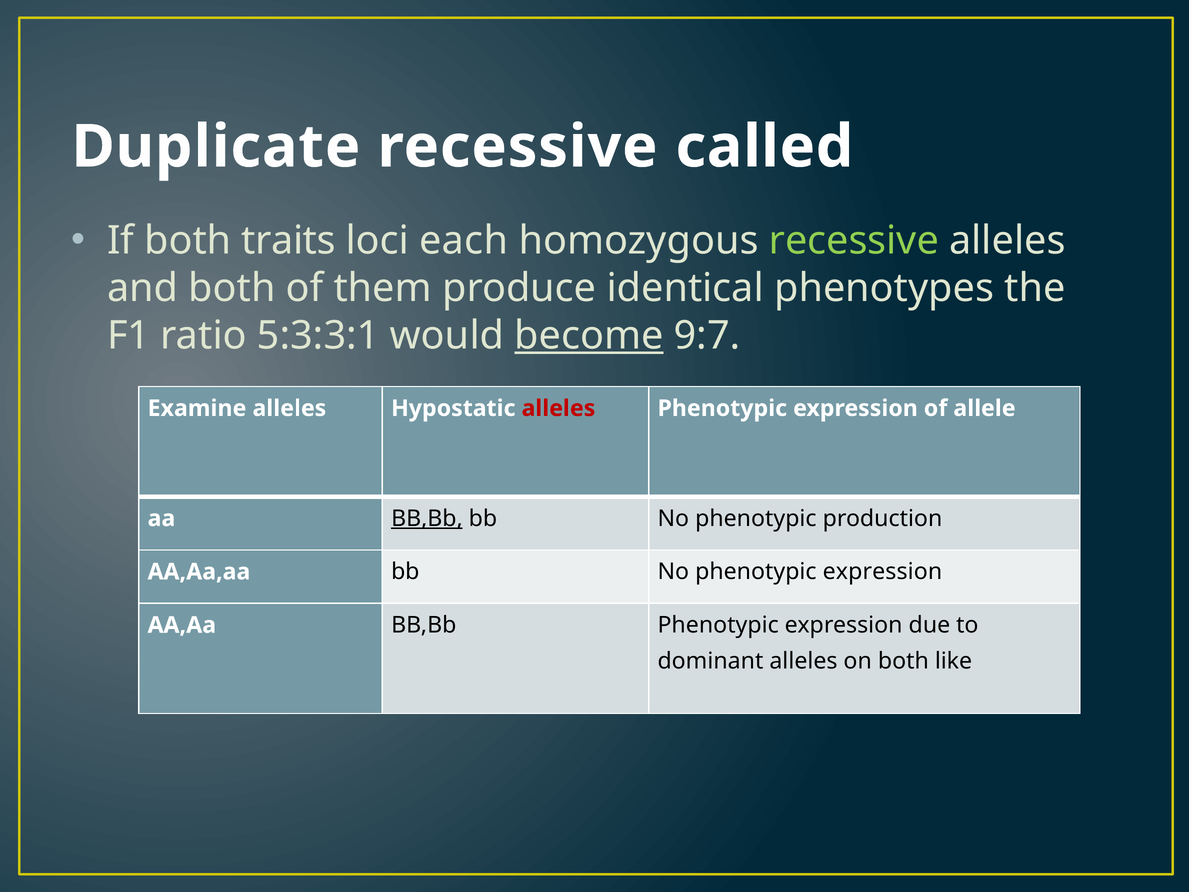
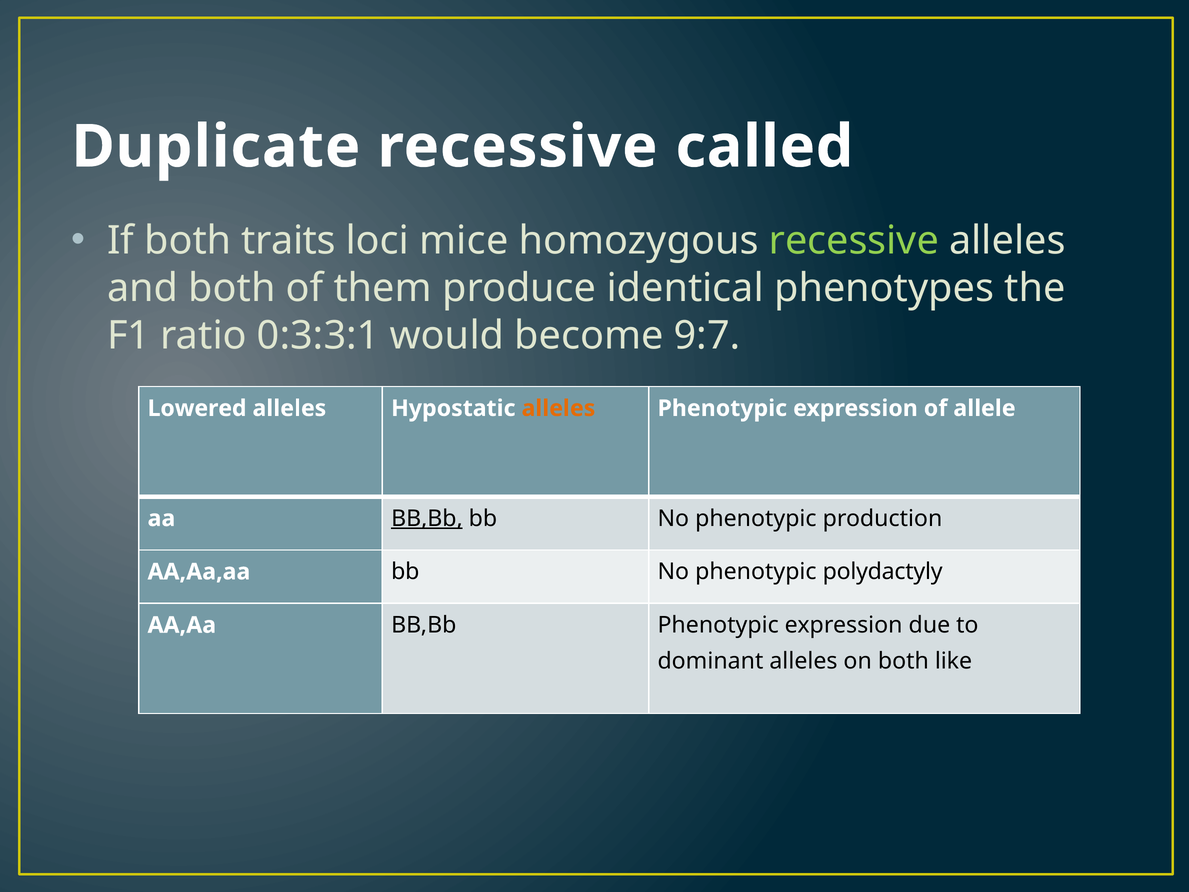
each: each -> mice
5:3:3:1: 5:3:3:1 -> 0:3:3:1
become underline: present -> none
Examine: Examine -> Lowered
alleles at (558, 408) colour: red -> orange
No phenotypic expression: expression -> polydactyly
